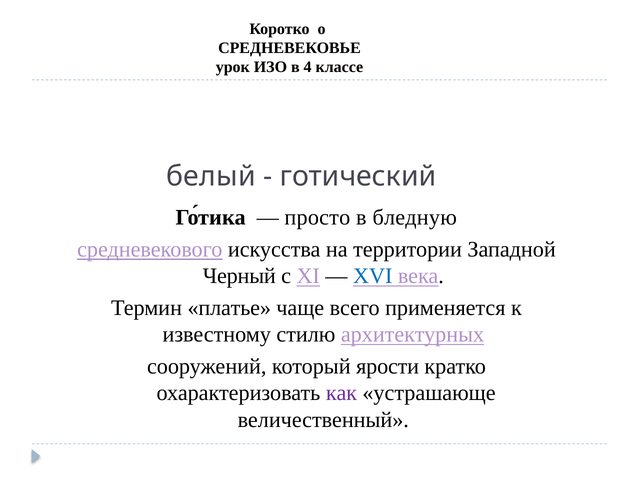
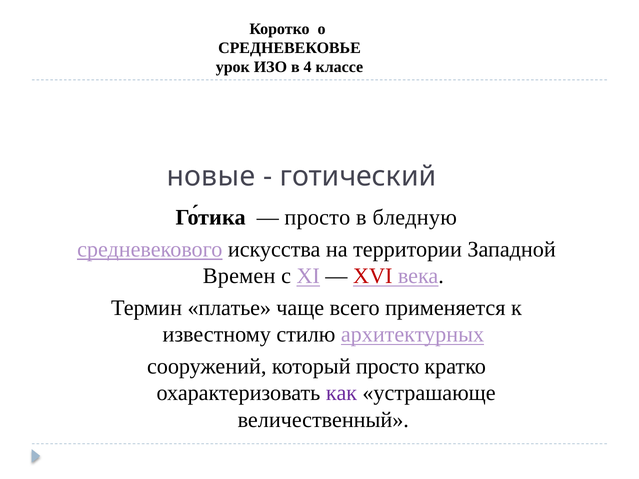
белый: белый -> новые
Черный: Черный -> Времен
XVI colour: blue -> red
который ярости: ярости -> просто
